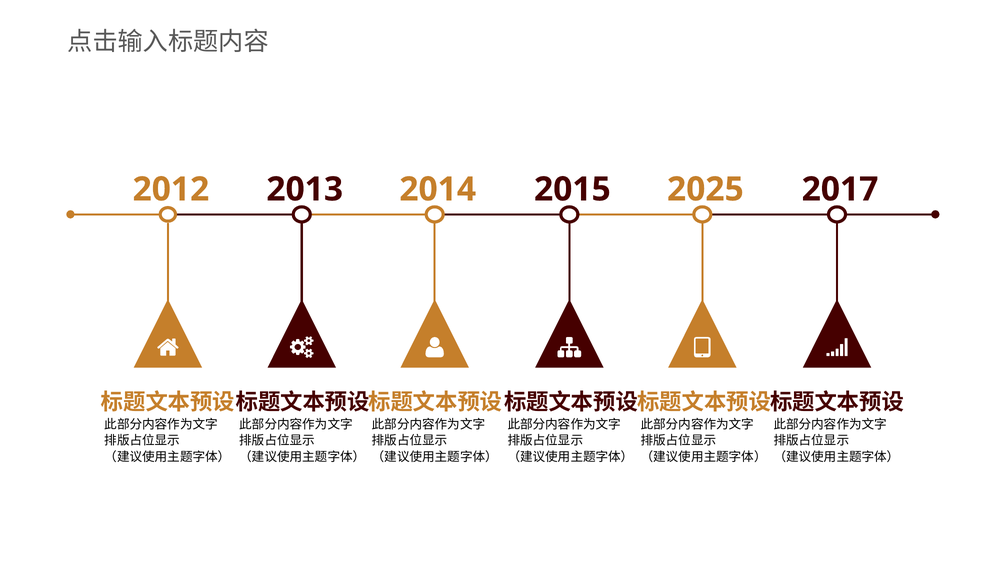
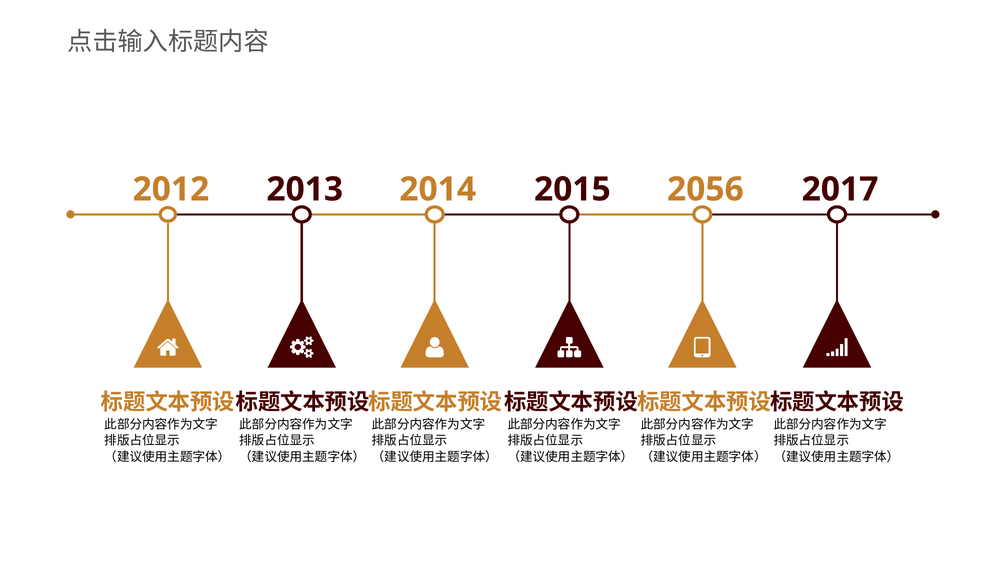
2025: 2025 -> 2056
